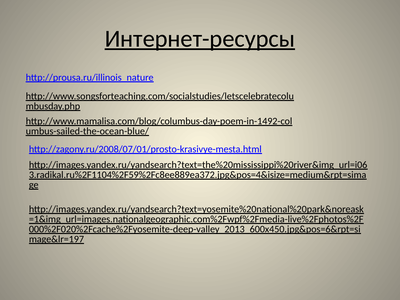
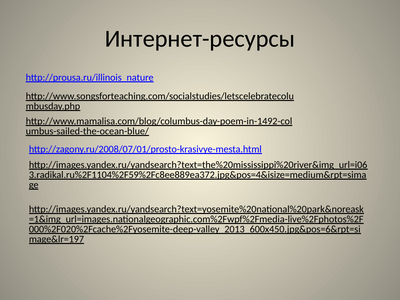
Интернет-ресурсы underline: present -> none
